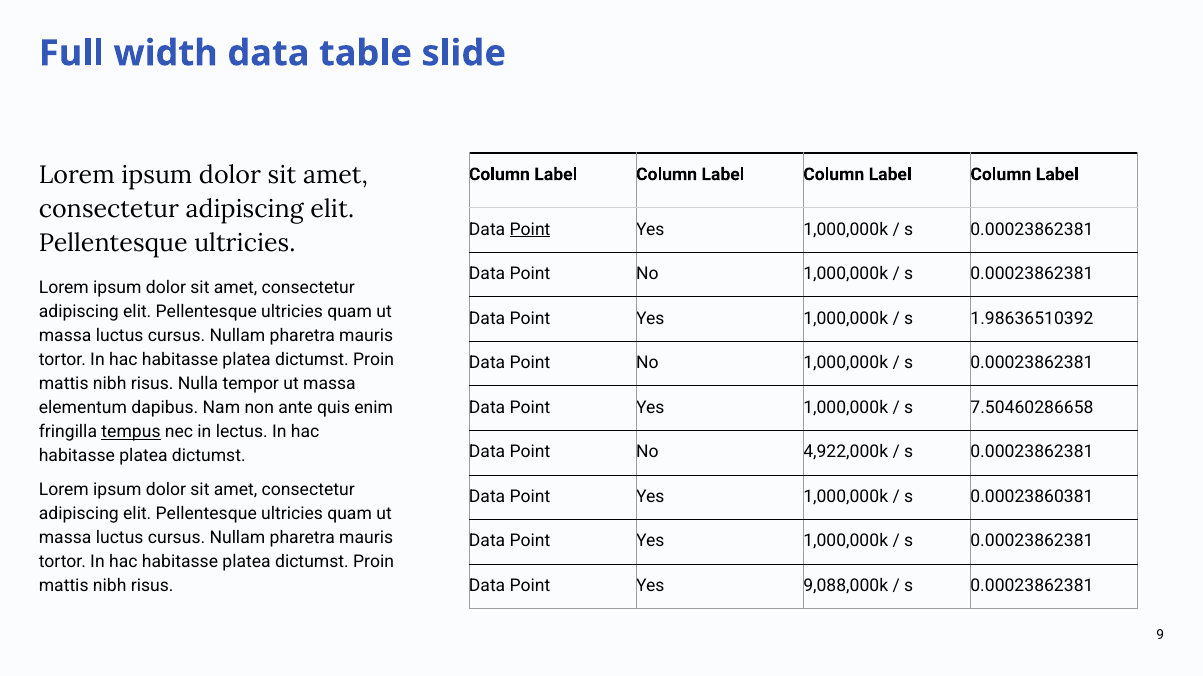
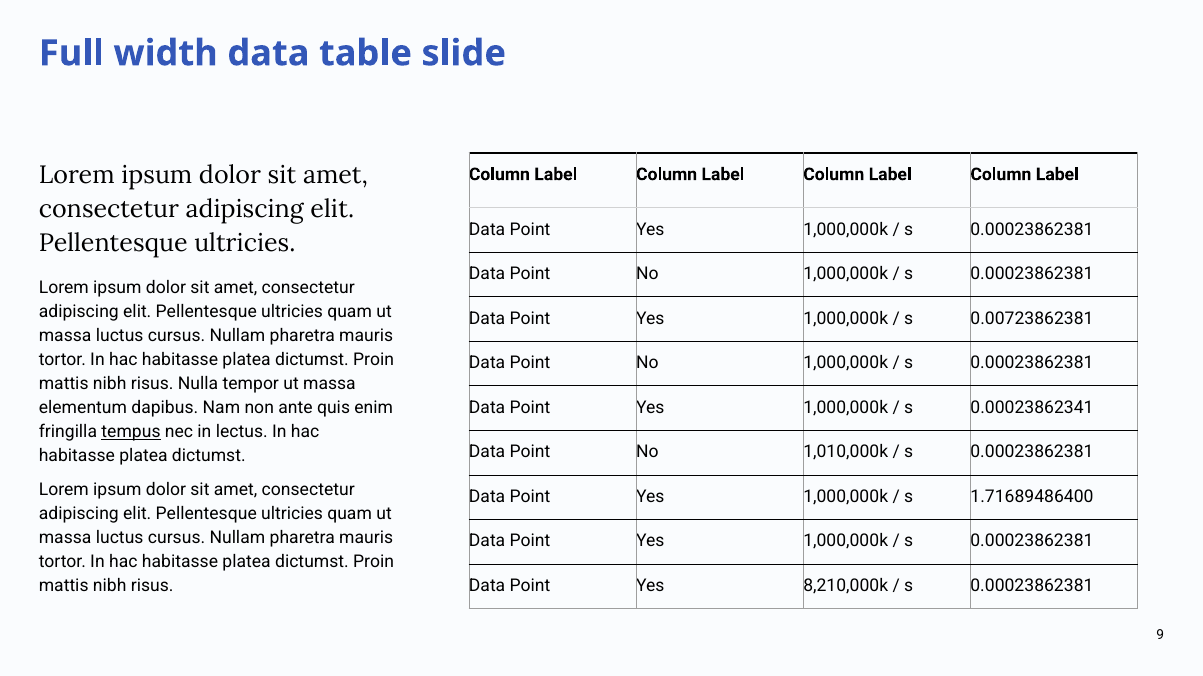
Point at (530, 230) underline: present -> none
1.98636510392: 1.98636510392 -> 0.00723862381
7.50460286658: 7.50460286658 -> 0.00023862341
4,922,000k: 4,922,000k -> 1,010,000k
0.00023860381: 0.00023860381 -> 1.71689486400
9,088,000k: 9,088,000k -> 8,210,000k
